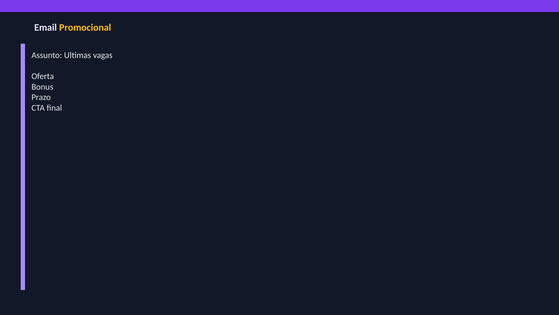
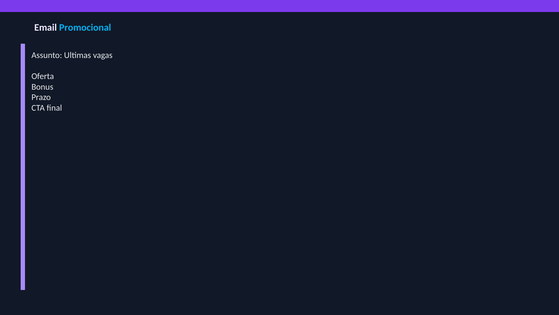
Promocional colour: yellow -> light blue
